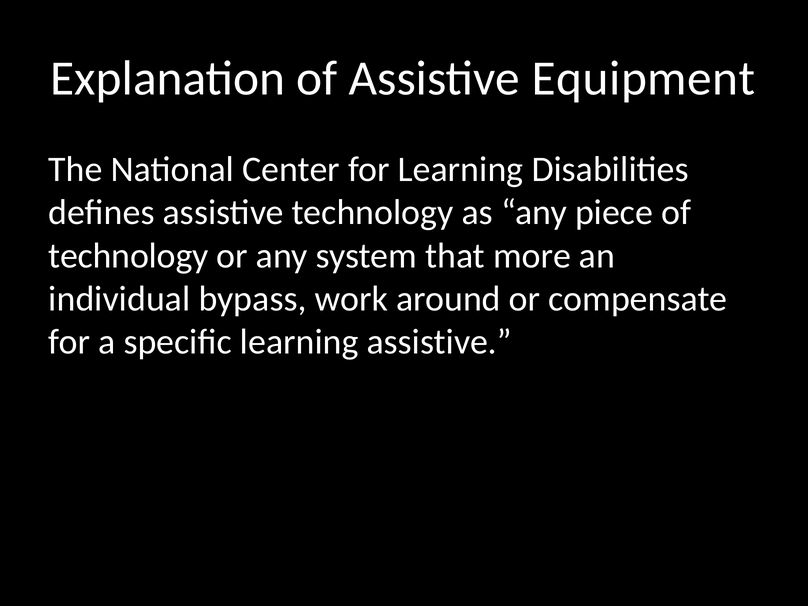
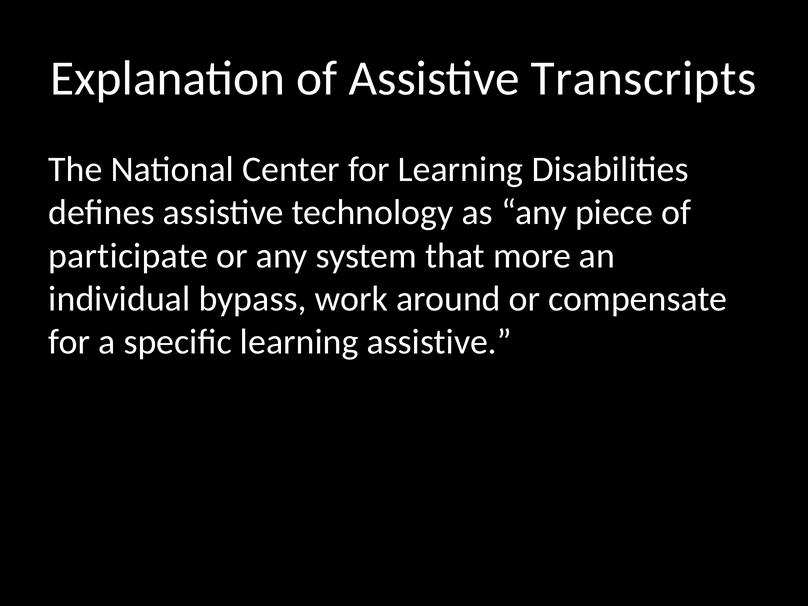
Equipment: Equipment -> Transcripts
technology at (128, 256): technology -> participate
